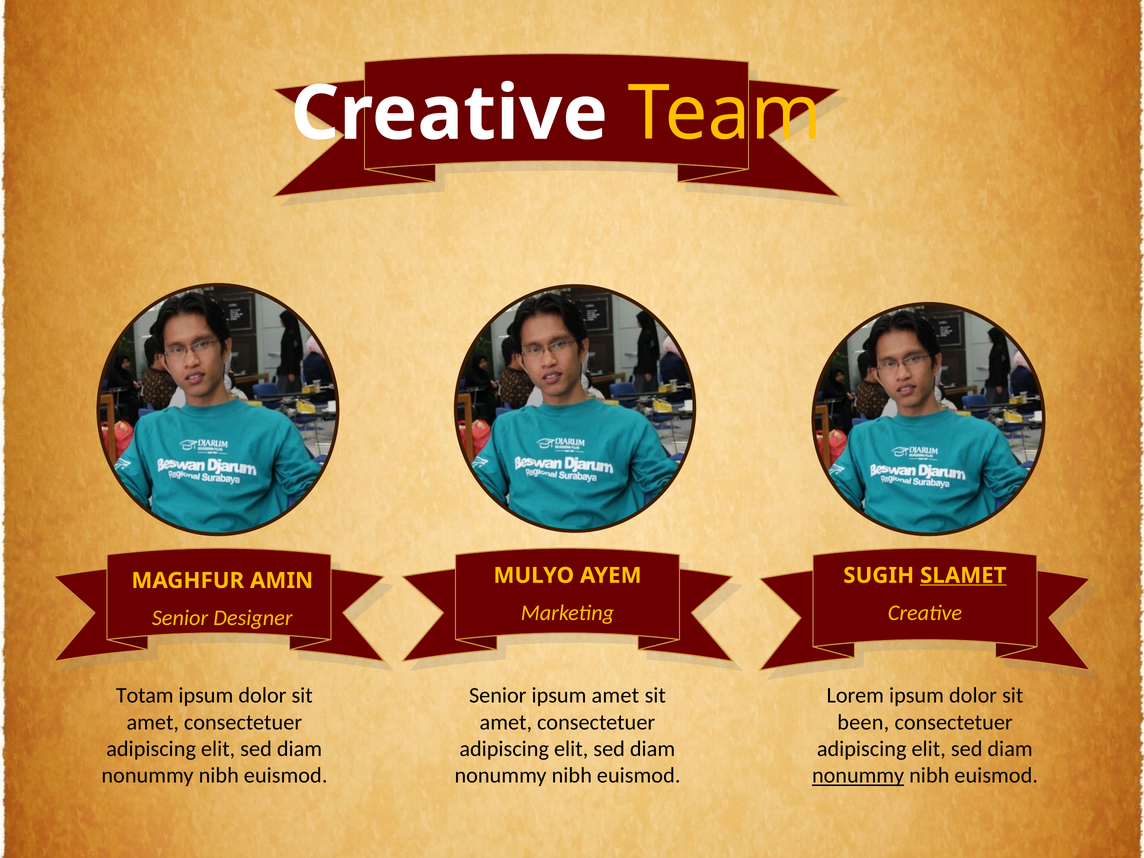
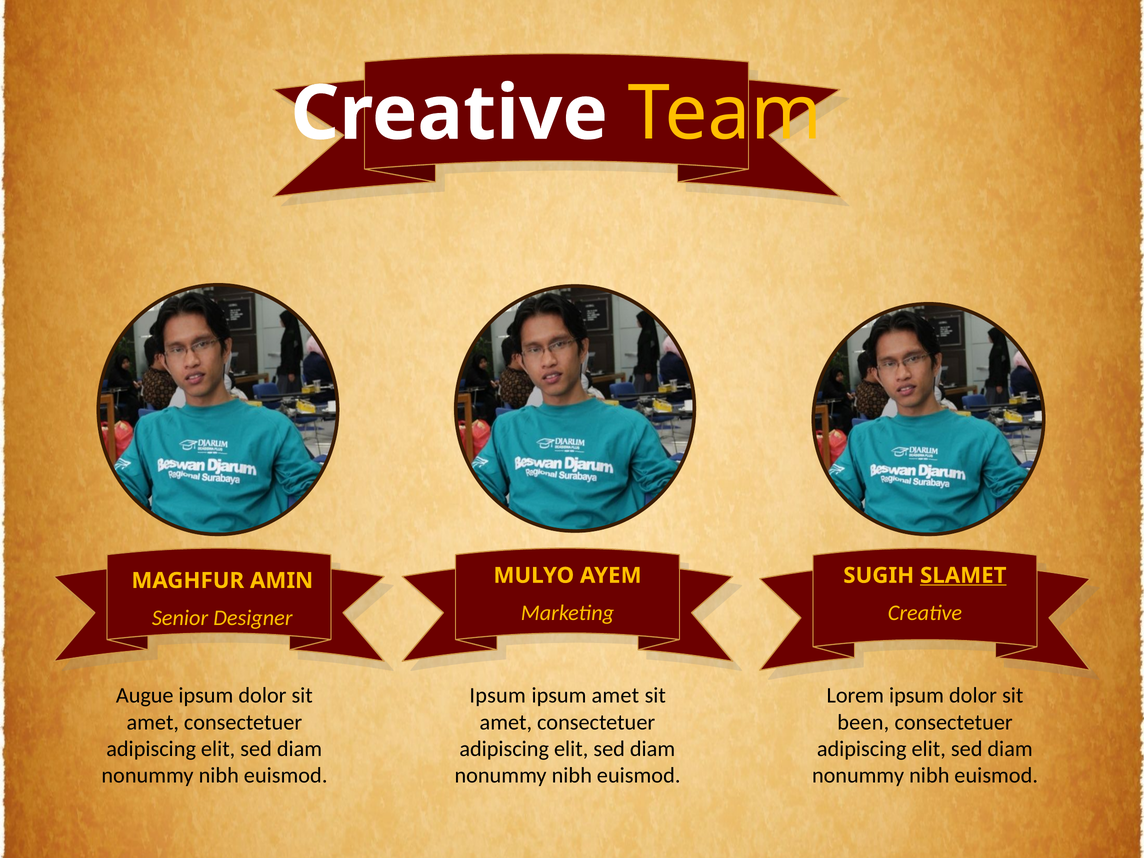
Totam: Totam -> Augue
Senior at (498, 695): Senior -> Ipsum
nonummy at (858, 776) underline: present -> none
